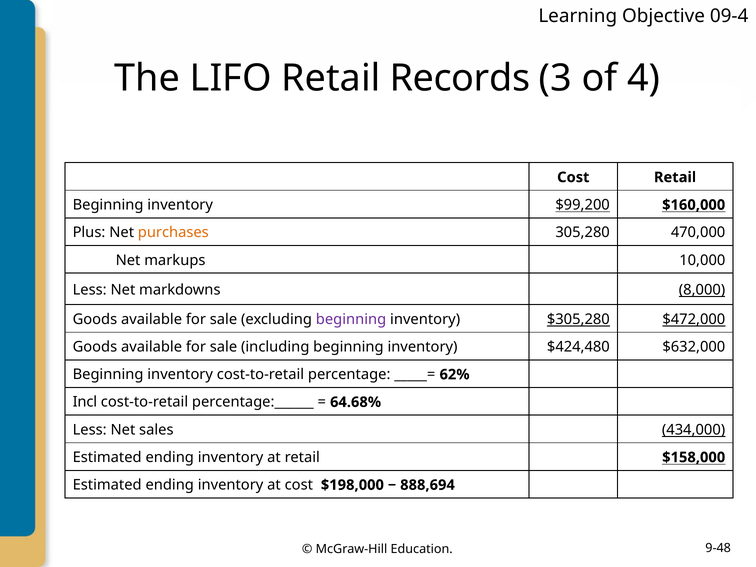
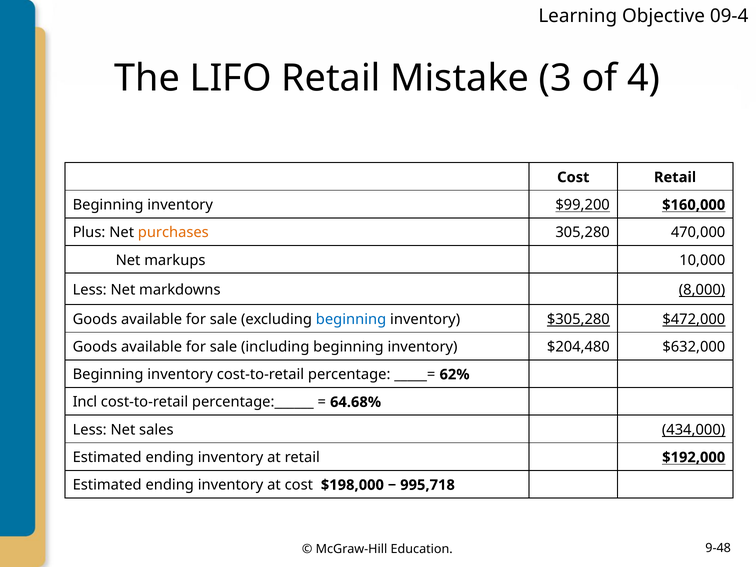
Records: Records -> Mistake
beginning at (351, 319) colour: purple -> blue
$424,480: $424,480 -> $204,480
$158,000: $158,000 -> $192,000
888,694: 888,694 -> 995,718
